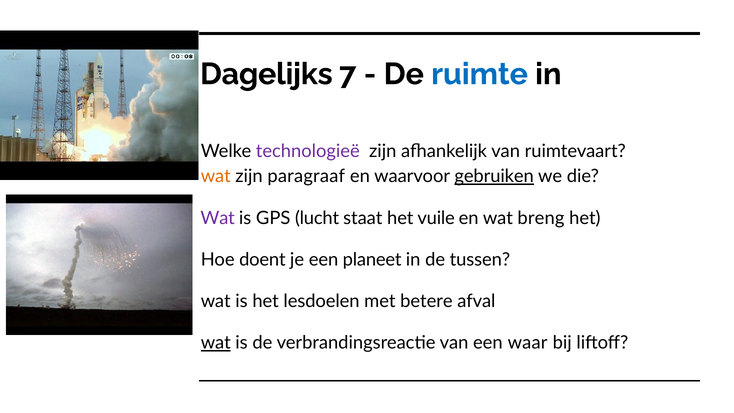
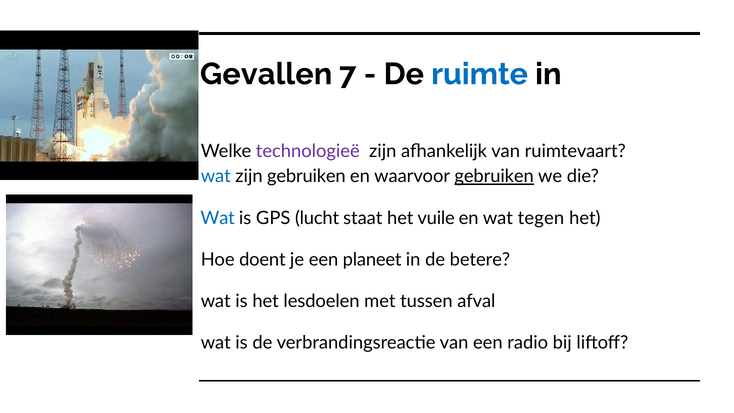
Dagelijks: Dagelijks -> Gevallen
wat at (216, 176) colour: orange -> blue
zijn paragraaf: paragraaf -> gebruiken
Wat at (218, 218) colour: purple -> blue
breng: breng -> tegen
tussen: tussen -> betere
betere: betere -> tussen
wat at (216, 343) underline: present -> none
waar: waar -> radio
